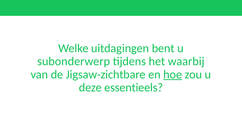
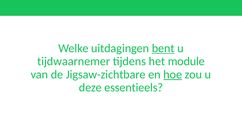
bent underline: none -> present
subonderwerp: subonderwerp -> tijdwaarnemer
waarbij: waarbij -> module
